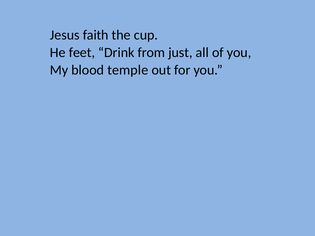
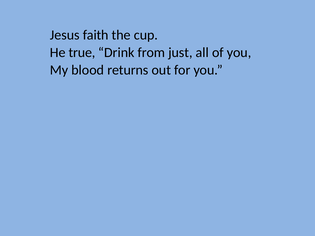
feet: feet -> true
temple: temple -> returns
